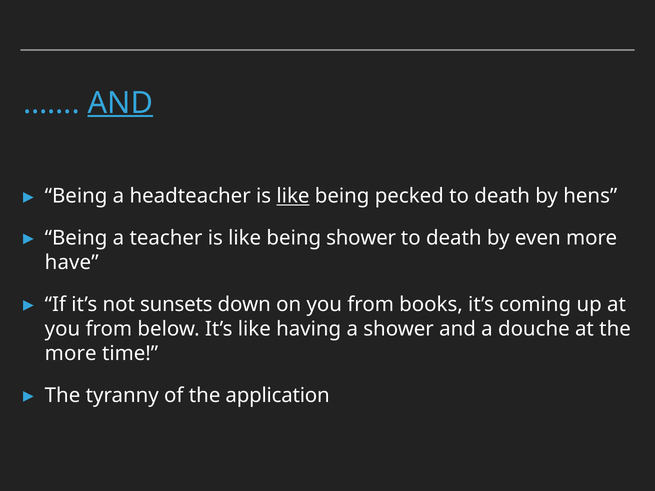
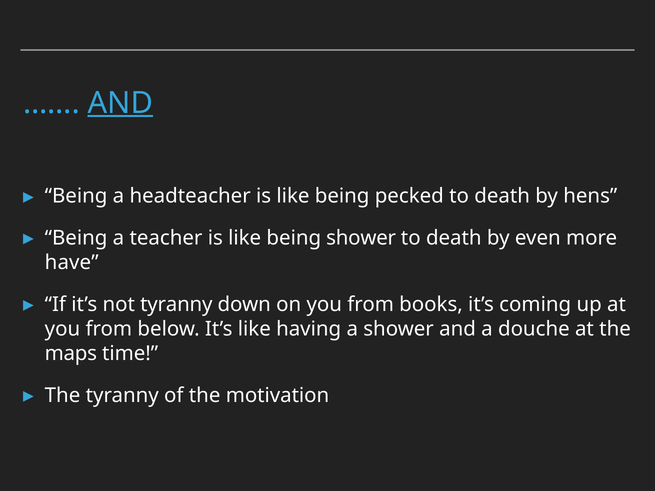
like at (293, 196) underline: present -> none
not sunsets: sunsets -> tyranny
more at (71, 354): more -> maps
application: application -> motivation
